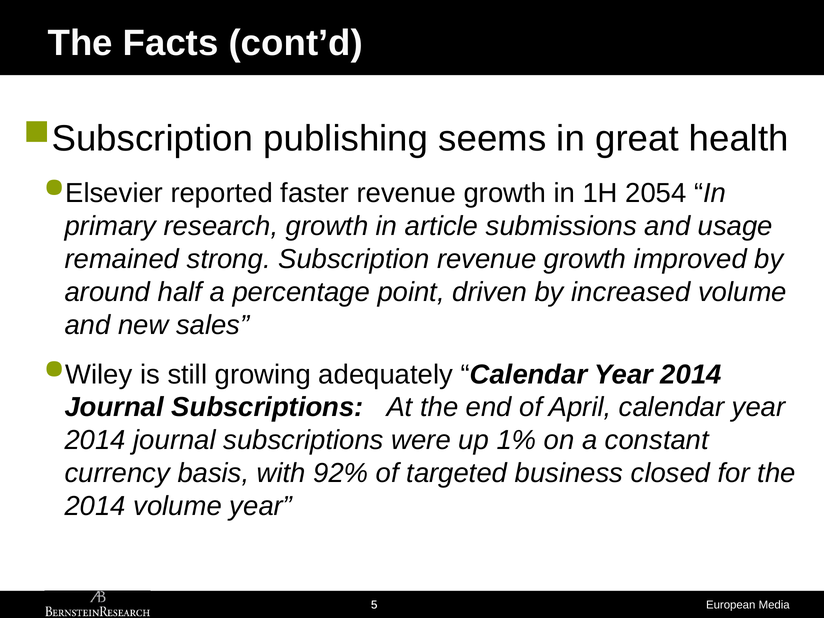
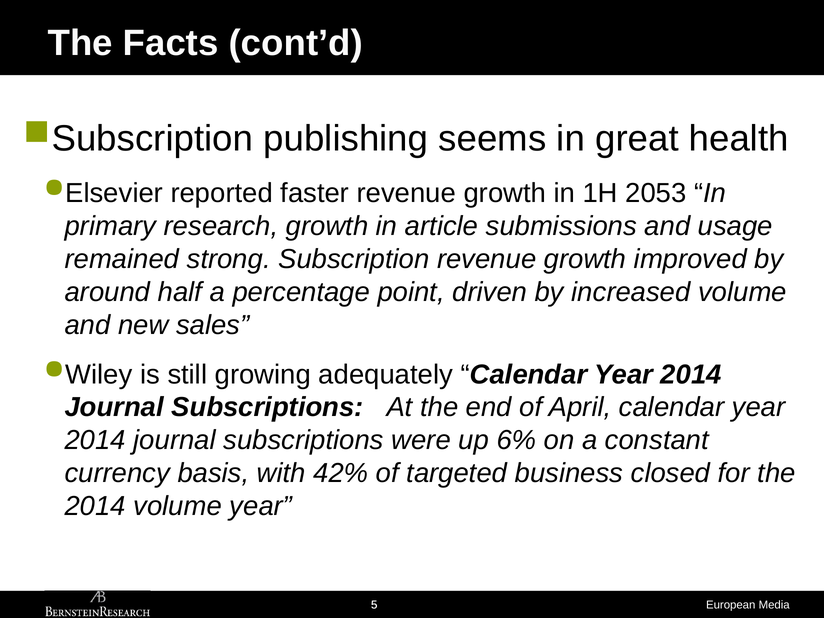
2054: 2054 -> 2053
1%: 1% -> 6%
92%: 92% -> 42%
